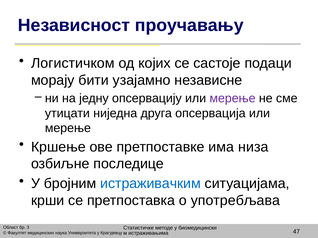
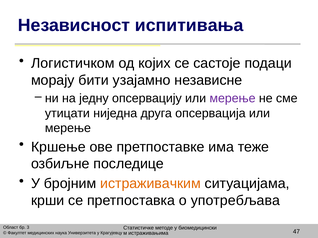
проучавању: проучавању -> испитивања
низа: низа -> теже
истраживачким colour: blue -> orange
